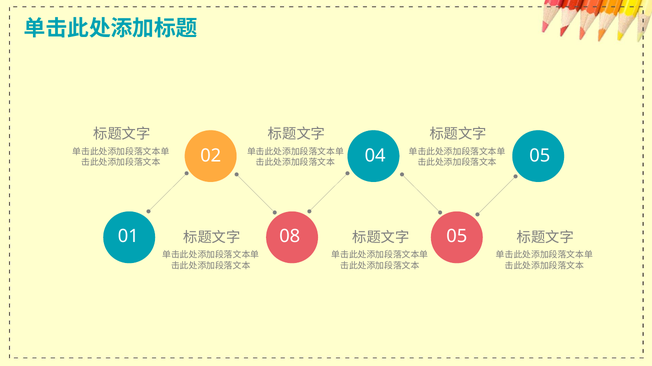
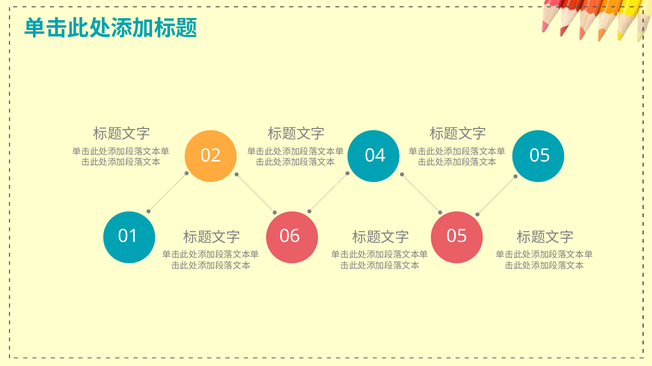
08: 08 -> 06
